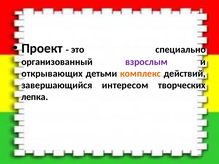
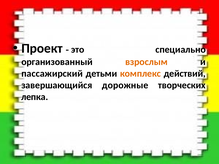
взрослым colour: purple -> orange
открывающих: открывающих -> пассажирский
интересом: интересом -> дорожные
